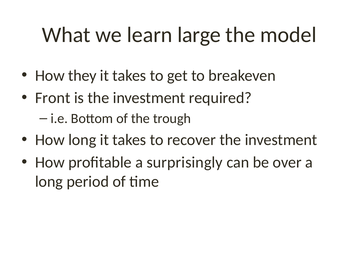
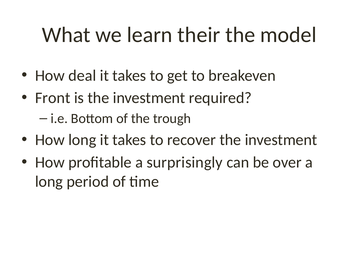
large: large -> their
they: they -> deal
